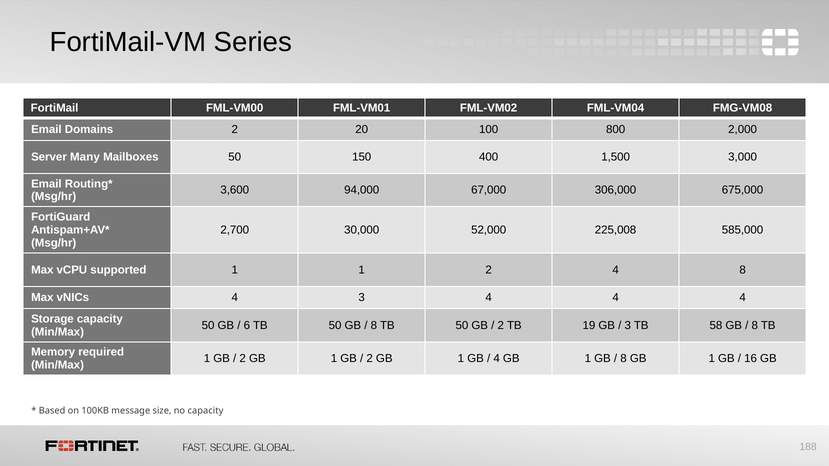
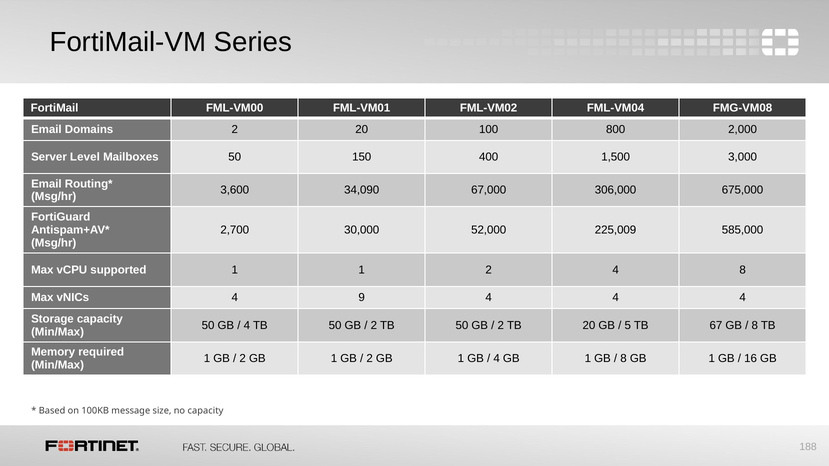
Many: Many -> Level
94,000: 94,000 -> 34,090
225,008: 225,008 -> 225,009
4 3: 3 -> 9
6 at (247, 326): 6 -> 4
8 at (374, 326): 8 -> 2
TB 19: 19 -> 20
3 at (628, 326): 3 -> 5
58: 58 -> 67
